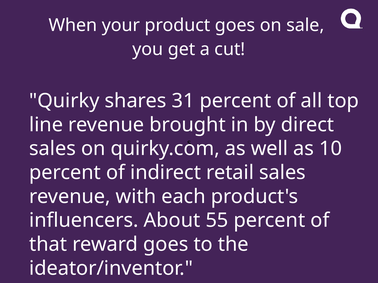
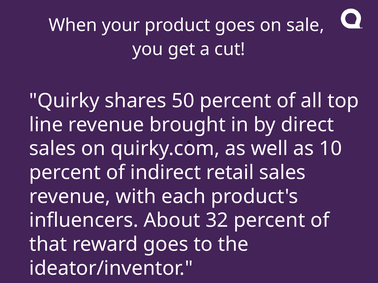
31: 31 -> 50
55: 55 -> 32
